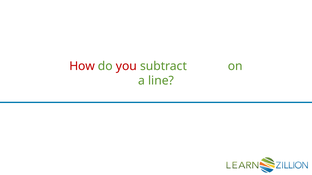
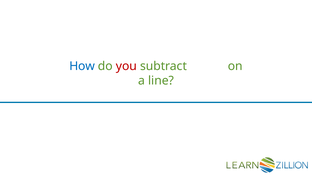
How colour: red -> blue
